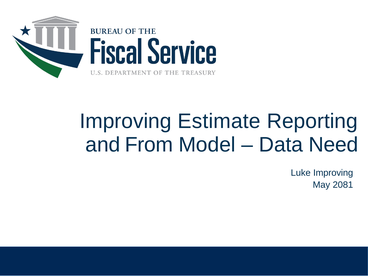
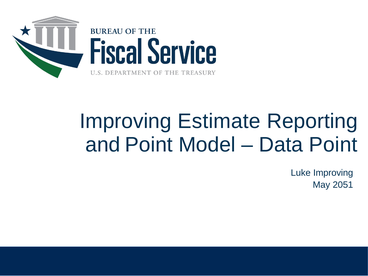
and From: From -> Point
Data Need: Need -> Point
2081: 2081 -> 2051
